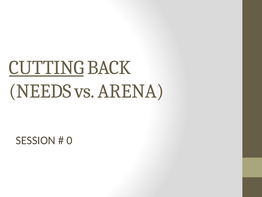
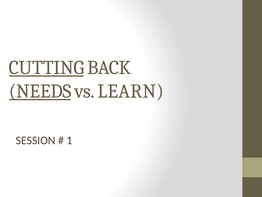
NEEDS underline: none -> present
ARENA: ARENA -> LEARN
0: 0 -> 1
